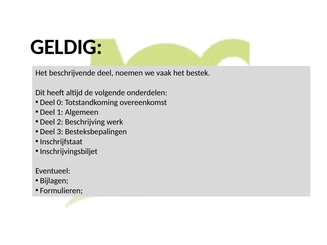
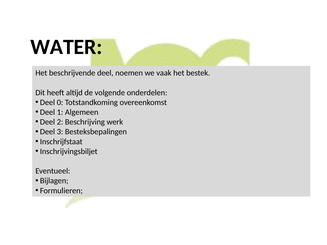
GELDIG: GELDIG -> WATER
